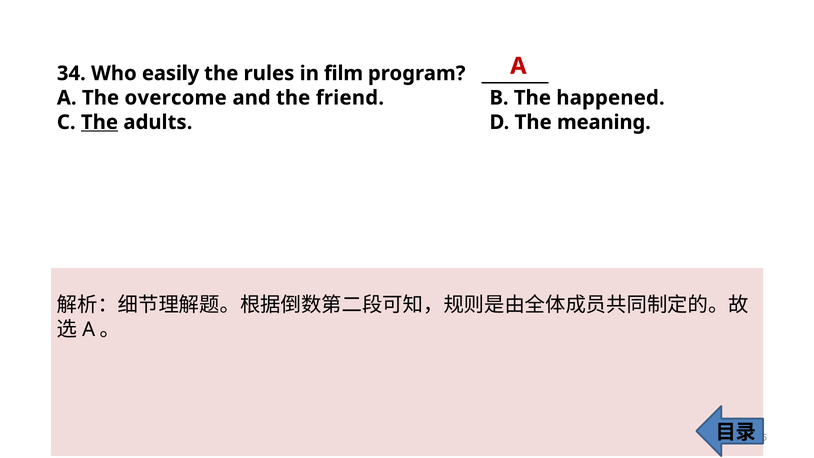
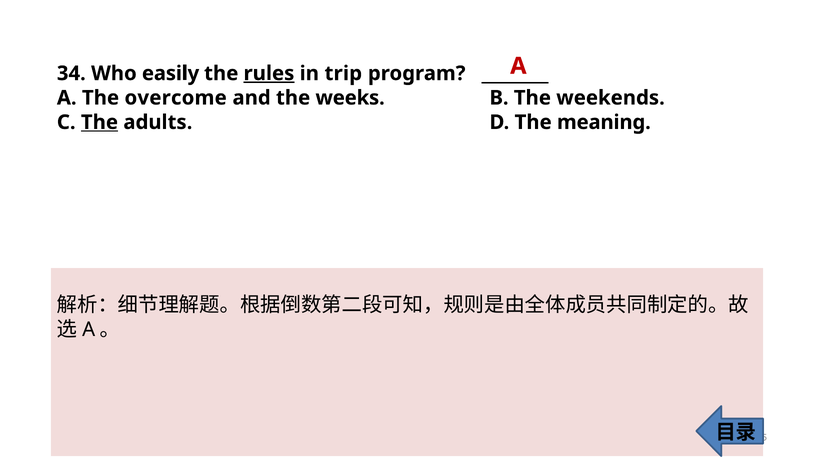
rules underline: none -> present
film: film -> trip
friend: friend -> weeks
happened: happened -> weekends
